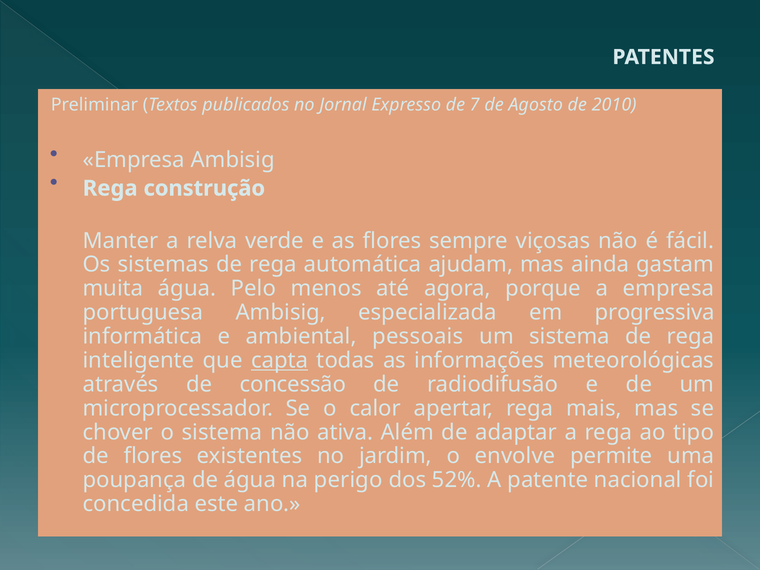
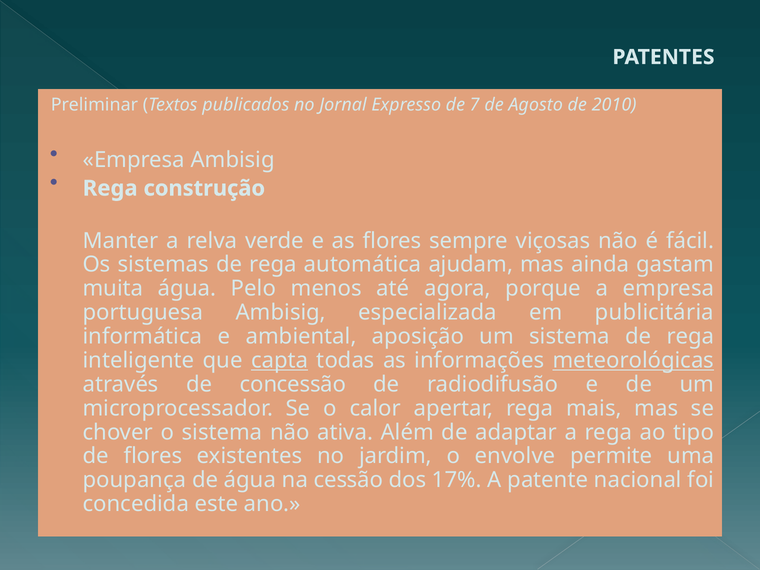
progressiva: progressiva -> publicitária
pessoais: pessoais -> aposição
meteorológicas underline: none -> present
perigo: perigo -> cessão
52%: 52% -> 17%
